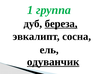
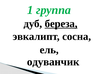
одуванчик underline: present -> none
